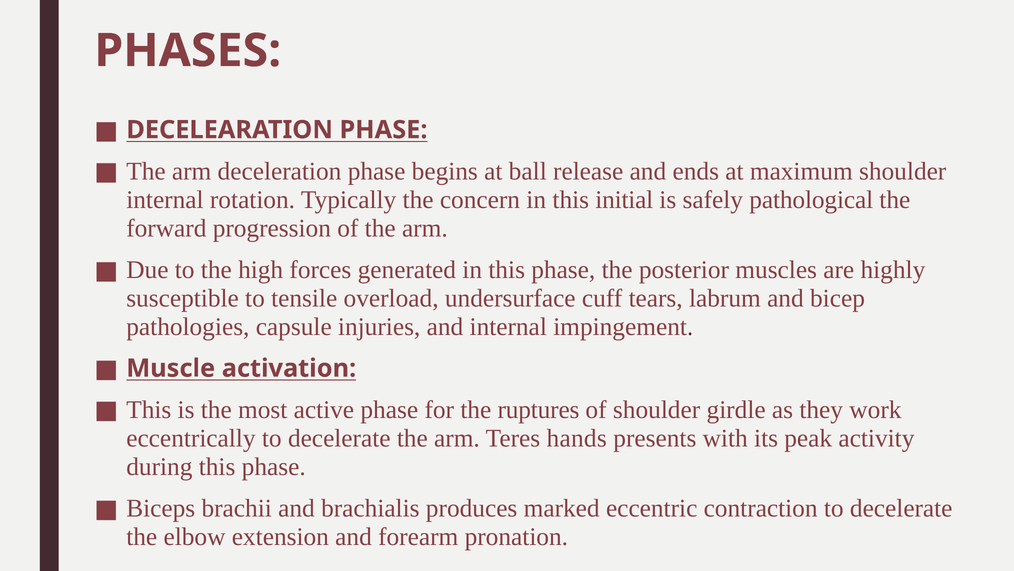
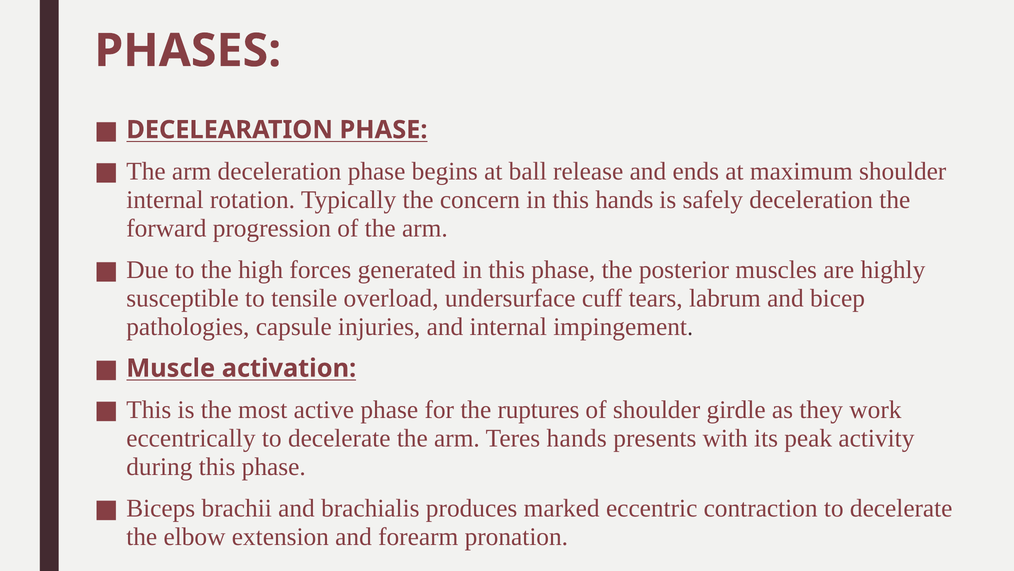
this initial: initial -> hands
safely pathological: pathological -> deceleration
